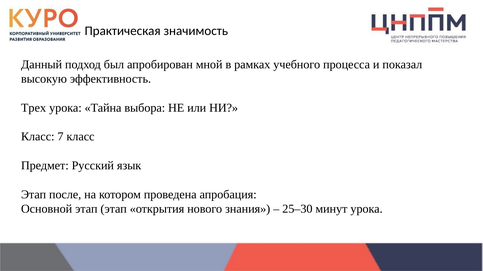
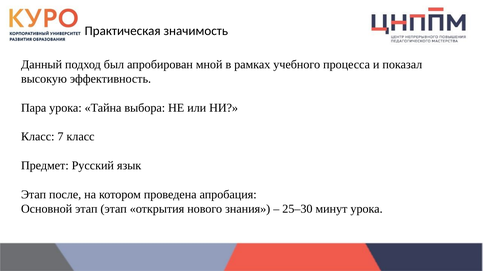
Трех: Трех -> Пара
